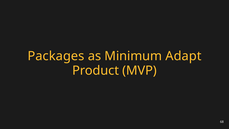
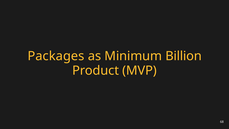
Adapt: Adapt -> Billion
